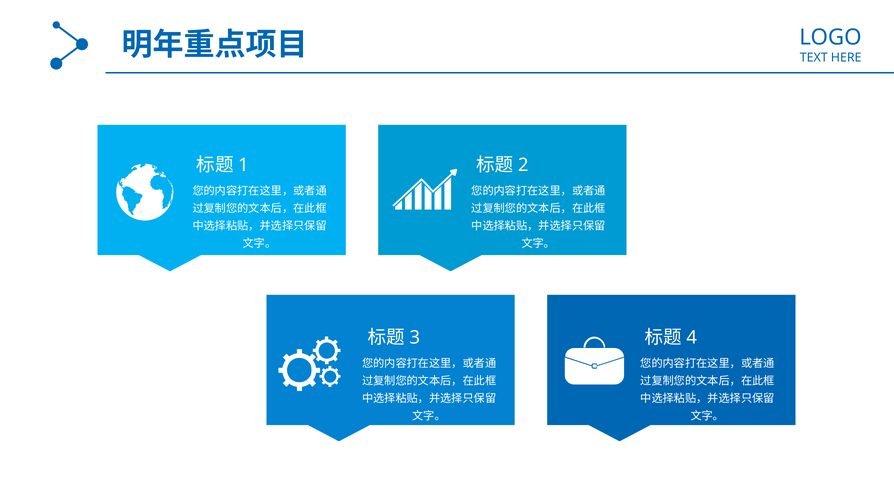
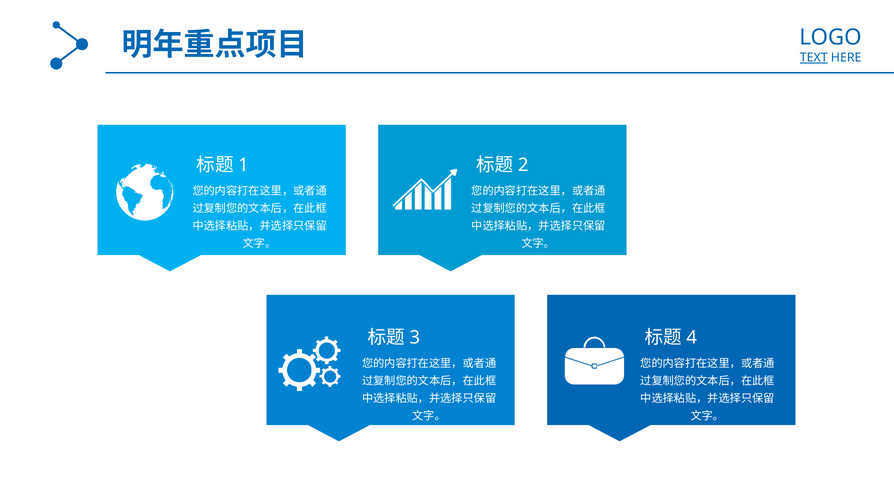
TEXT underline: none -> present
